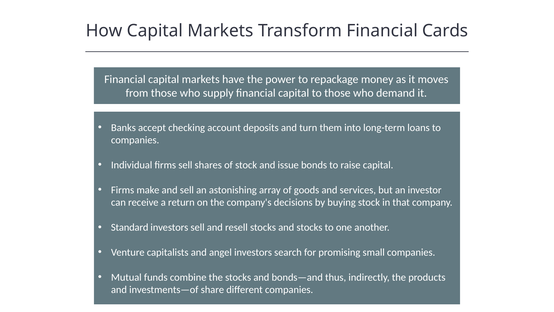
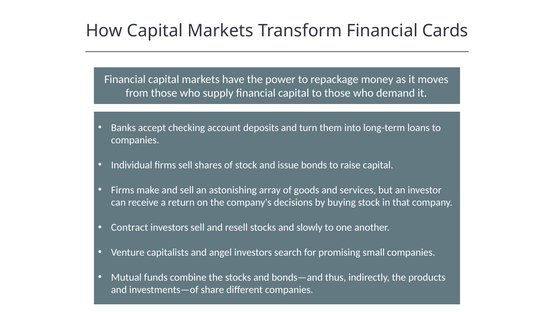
Standard: Standard -> Contract
and stocks: stocks -> slowly
